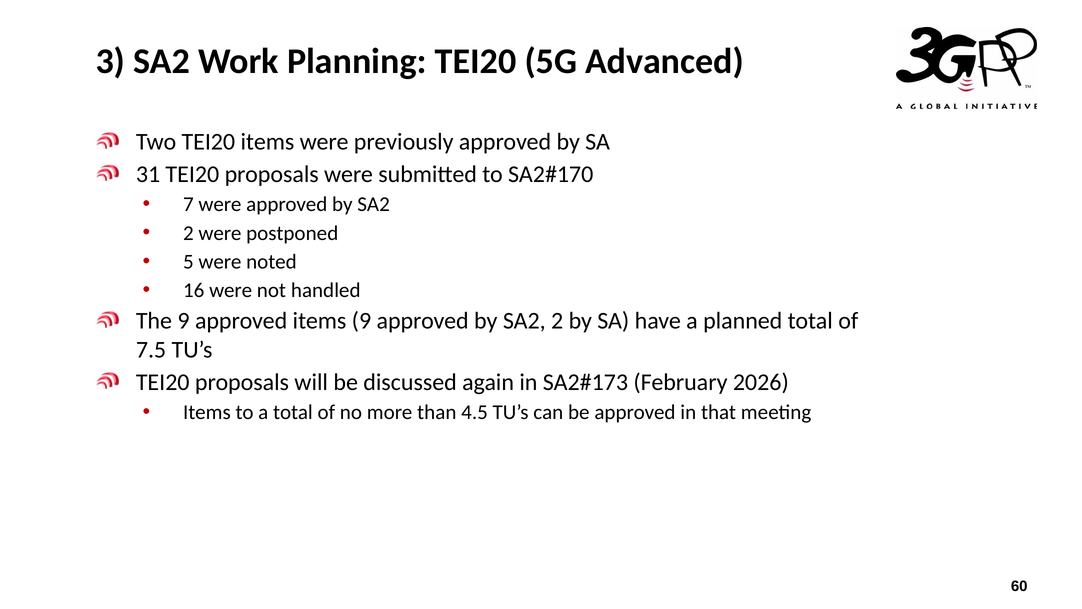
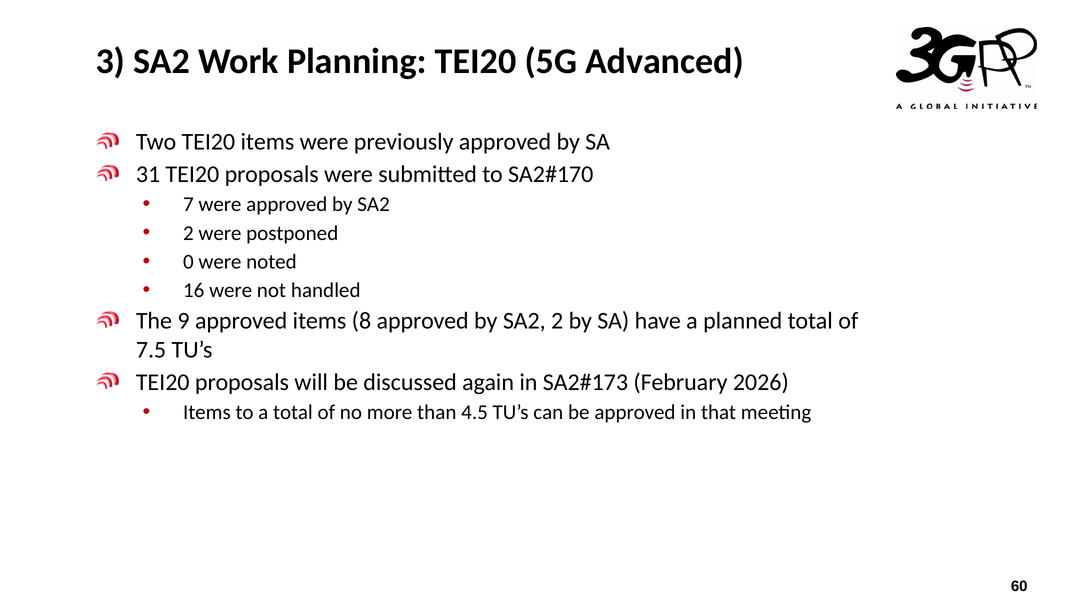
5: 5 -> 0
items 9: 9 -> 8
